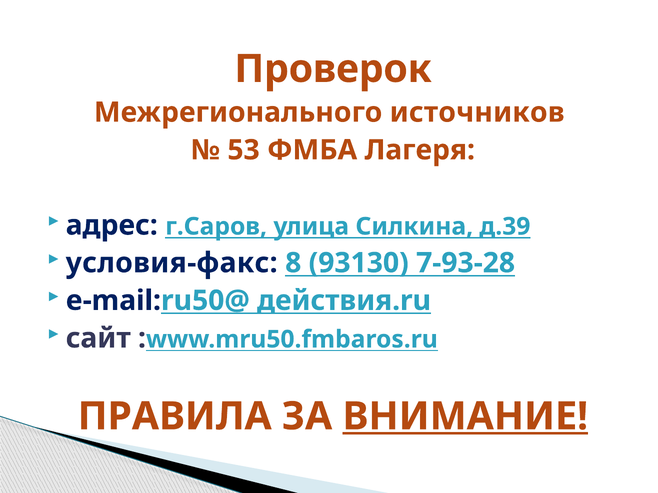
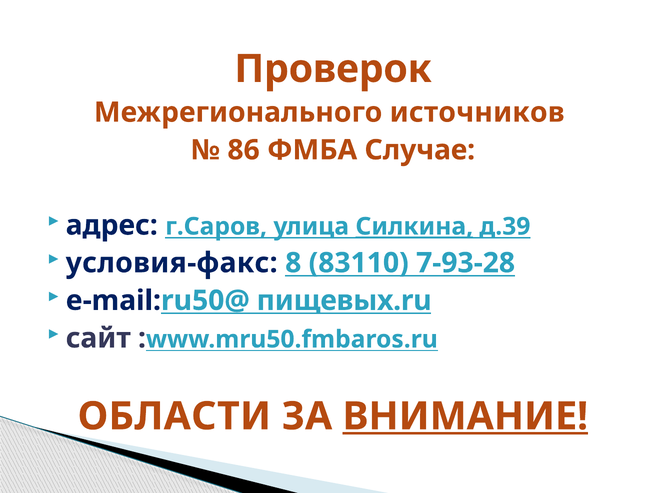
53: 53 -> 86
Лагеря: Лагеря -> Случае
Силкина underline: none -> present
93130: 93130 -> 83110
действия.ru: действия.ru -> пищевых.ru
ПРАВИЛА: ПРАВИЛА -> ОБЛАСТИ
